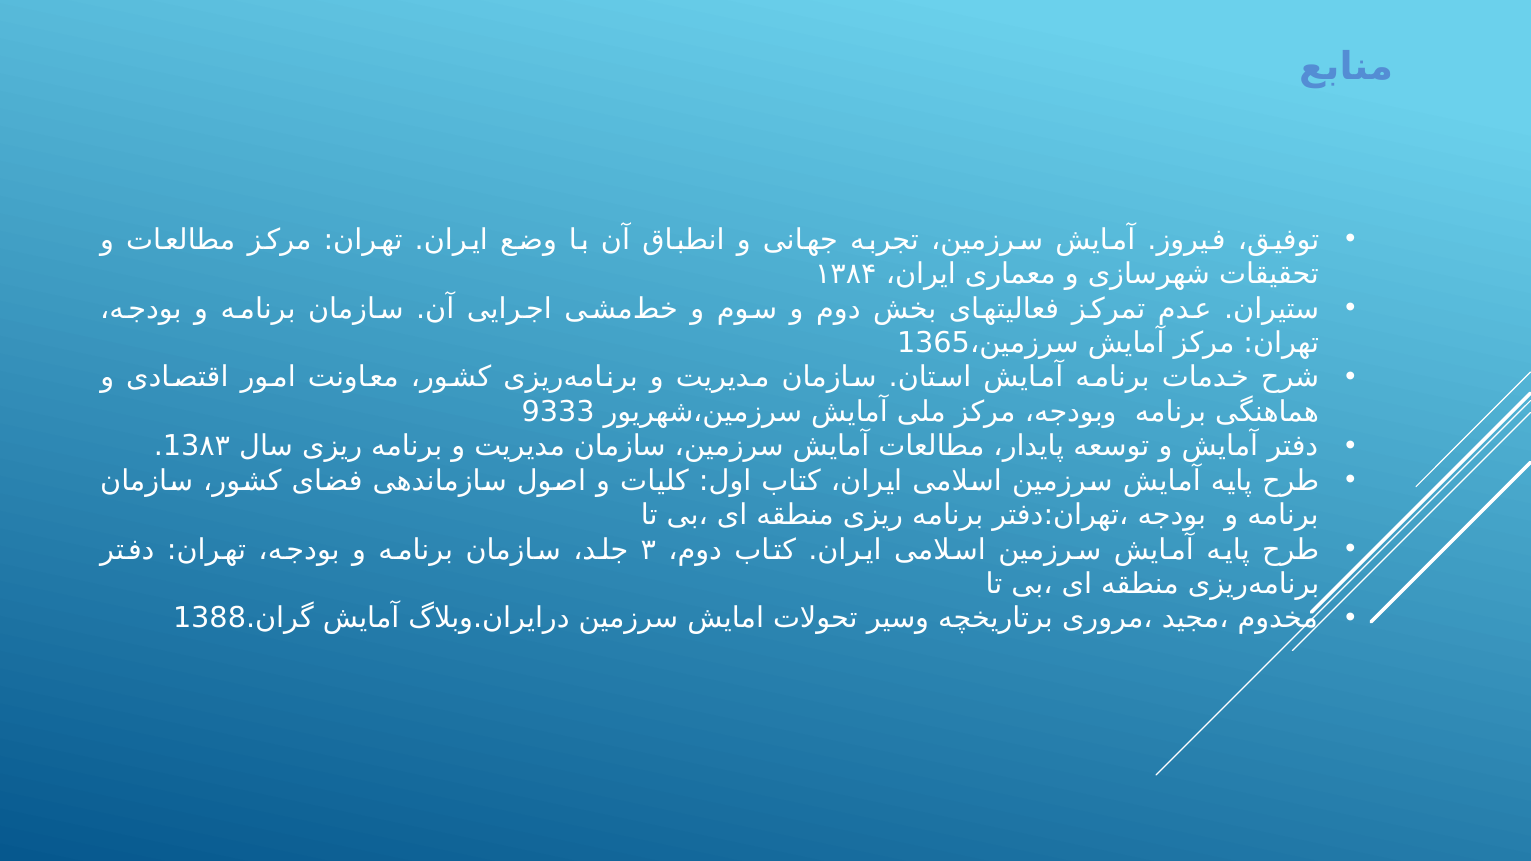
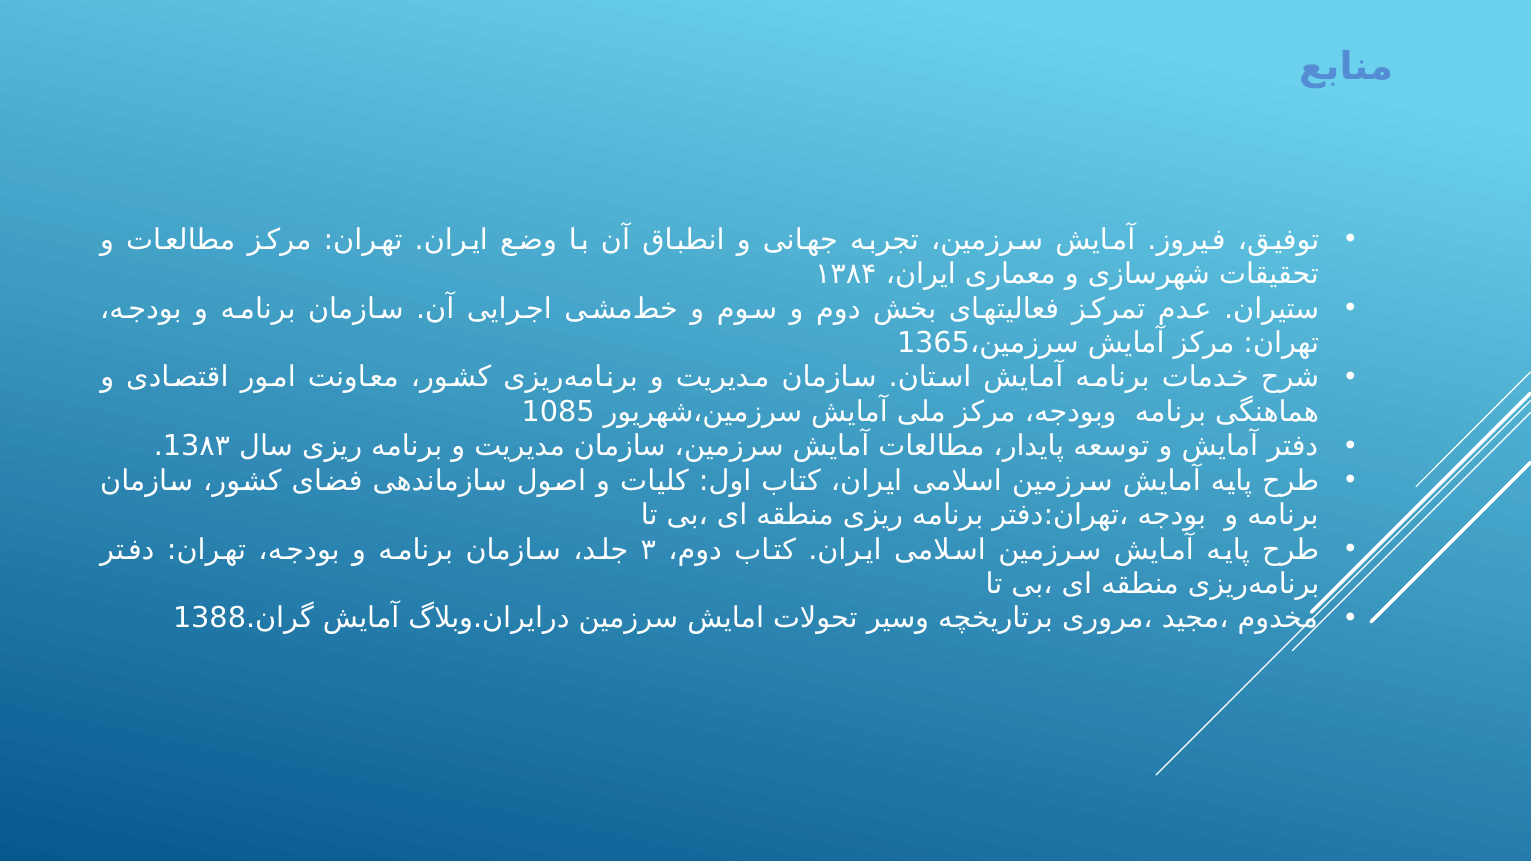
9333: 9333 -> 1085
